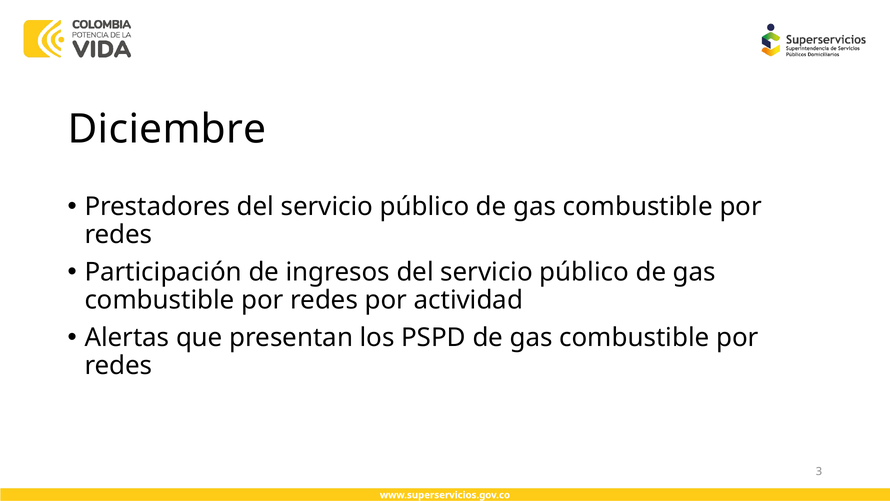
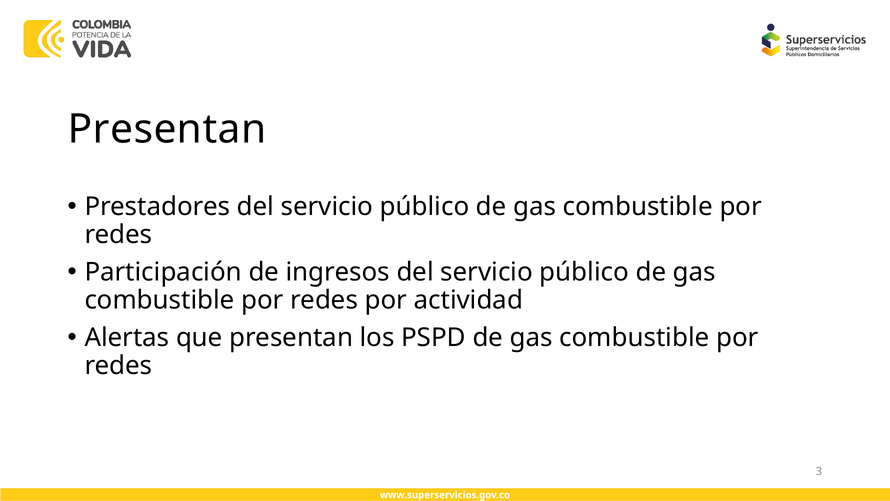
Diciembre at (167, 129): Diciembre -> Presentan
